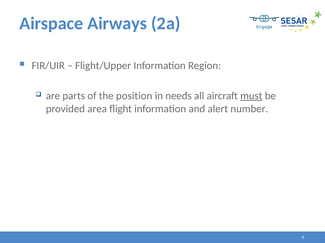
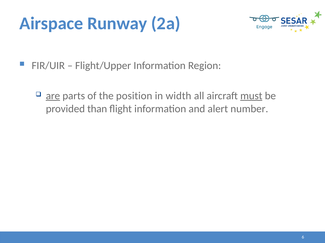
Airways: Airways -> Runway
are underline: none -> present
needs: needs -> width
area: area -> than
